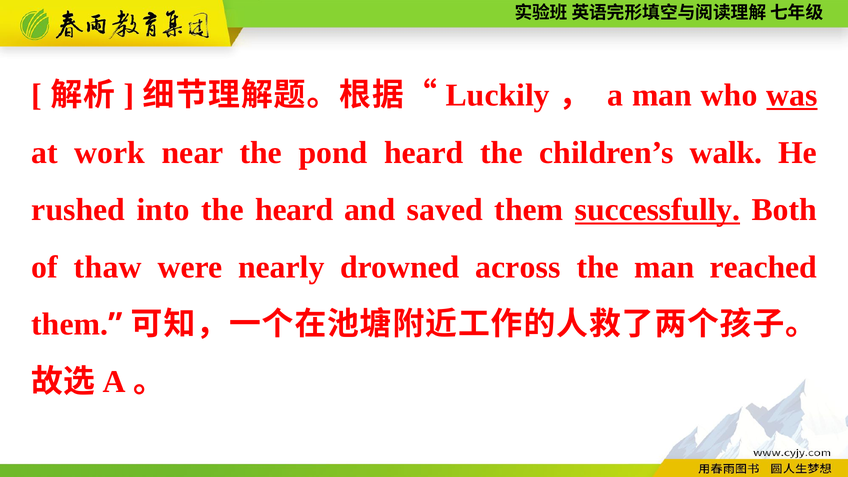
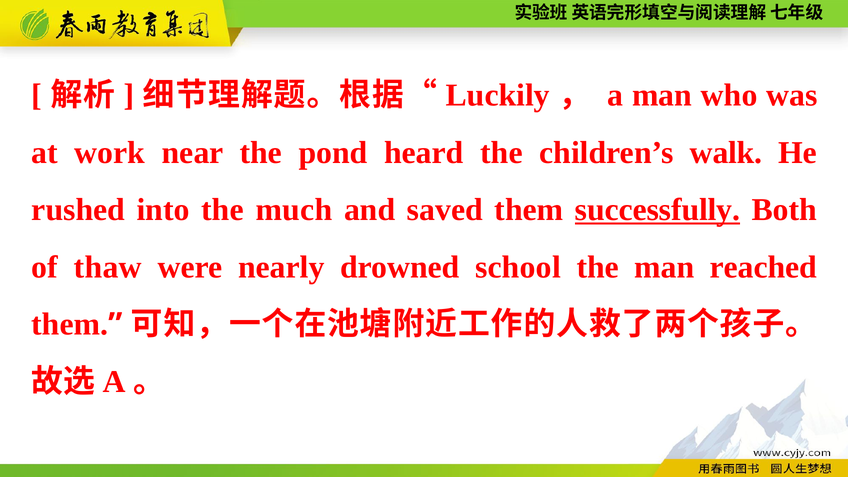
was underline: present -> none
the heard: heard -> much
across: across -> school
